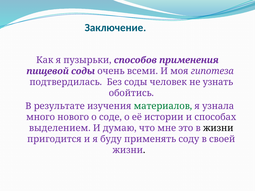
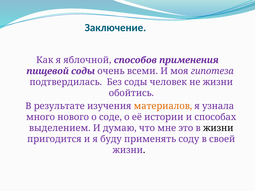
пузырьки: пузырьки -> яблочной
не узнать: узнать -> жизни
материалов colour: green -> orange
